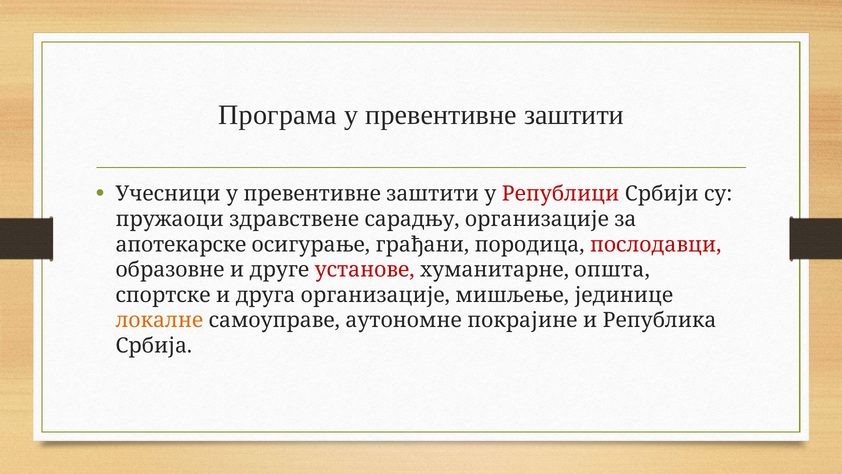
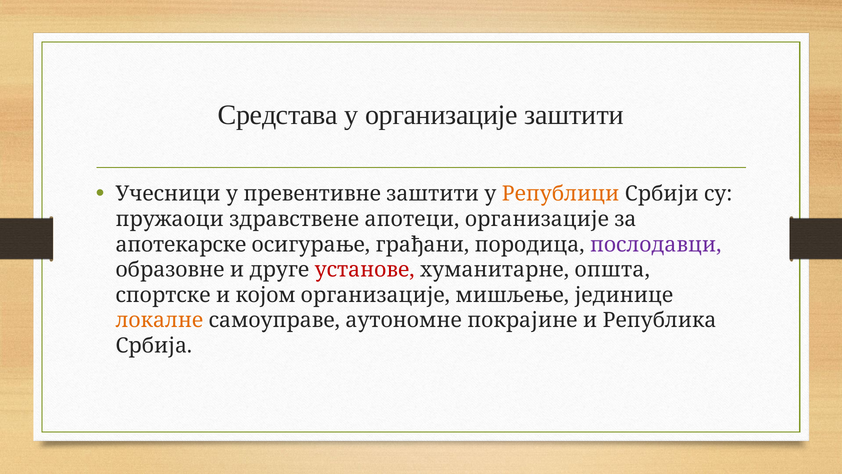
Програма: Програма -> Средстава
превентивне at (441, 115): превентивне -> организације
Републици colour: red -> orange
сарадњу: сарадњу -> апотеци
послодавци colour: red -> purple
друга: друга -> којом
